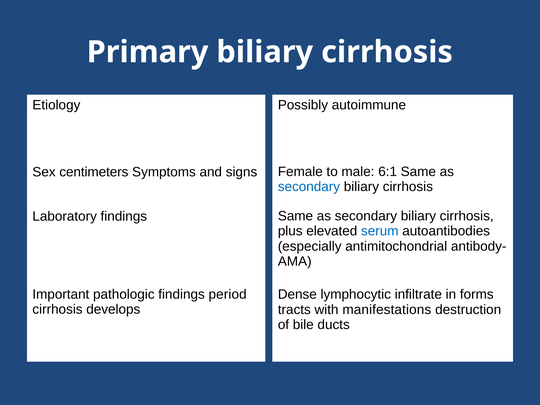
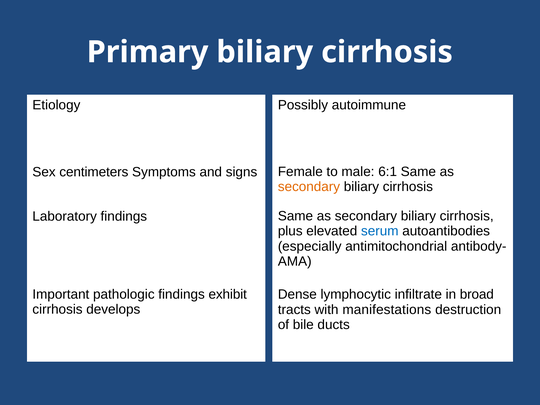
secondary at (309, 187) colour: blue -> orange
period: period -> exhibit
forms: forms -> broad
